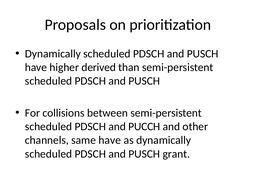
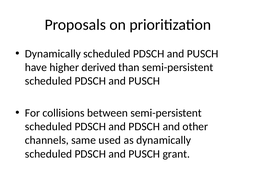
and PUCCH: PUCCH -> PDSCH
same have: have -> used
